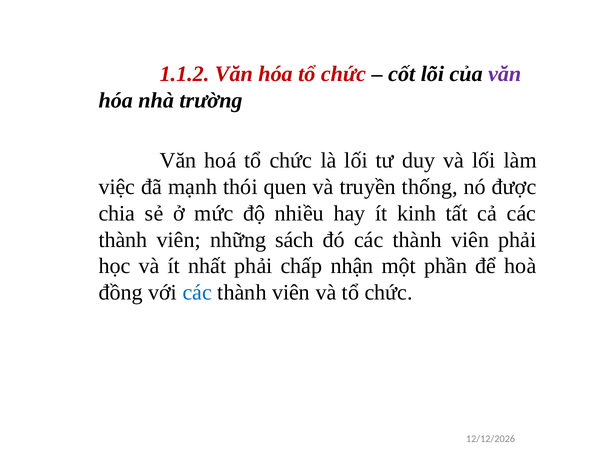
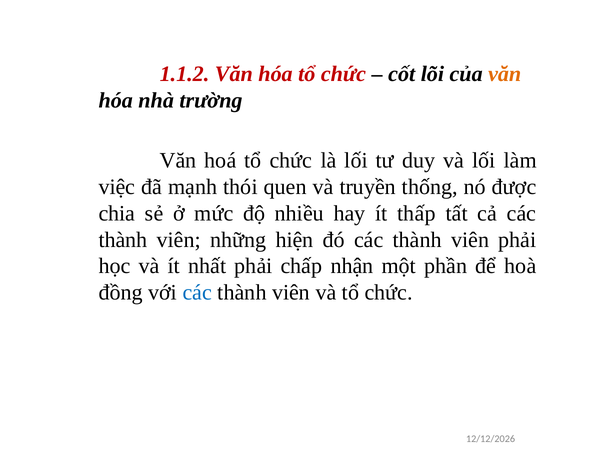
văn at (505, 74) colour: purple -> orange
kinh: kinh -> thấp
sách: sách -> hiện
